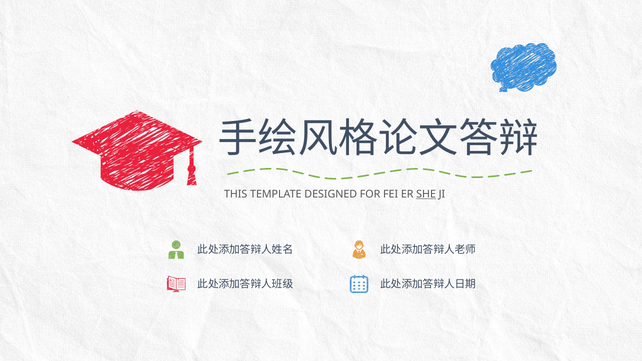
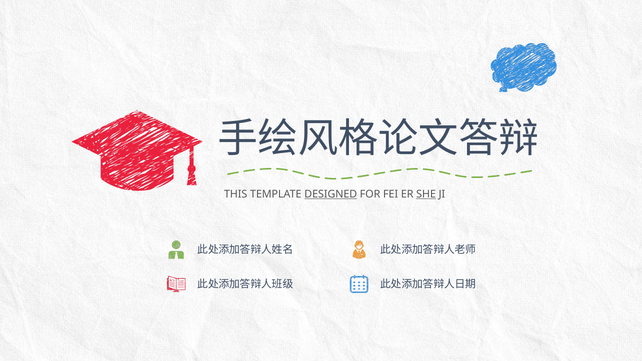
DESIGNED underline: none -> present
